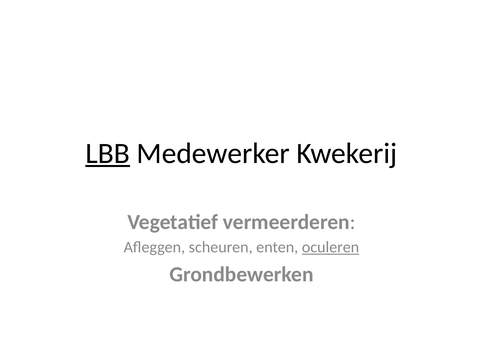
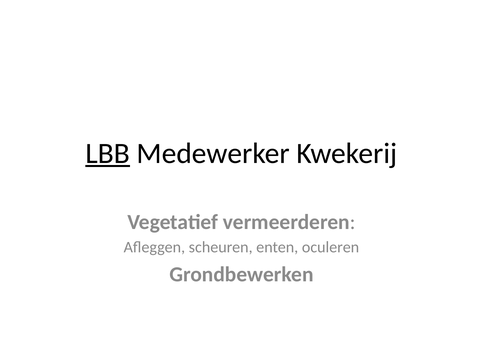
oculeren underline: present -> none
